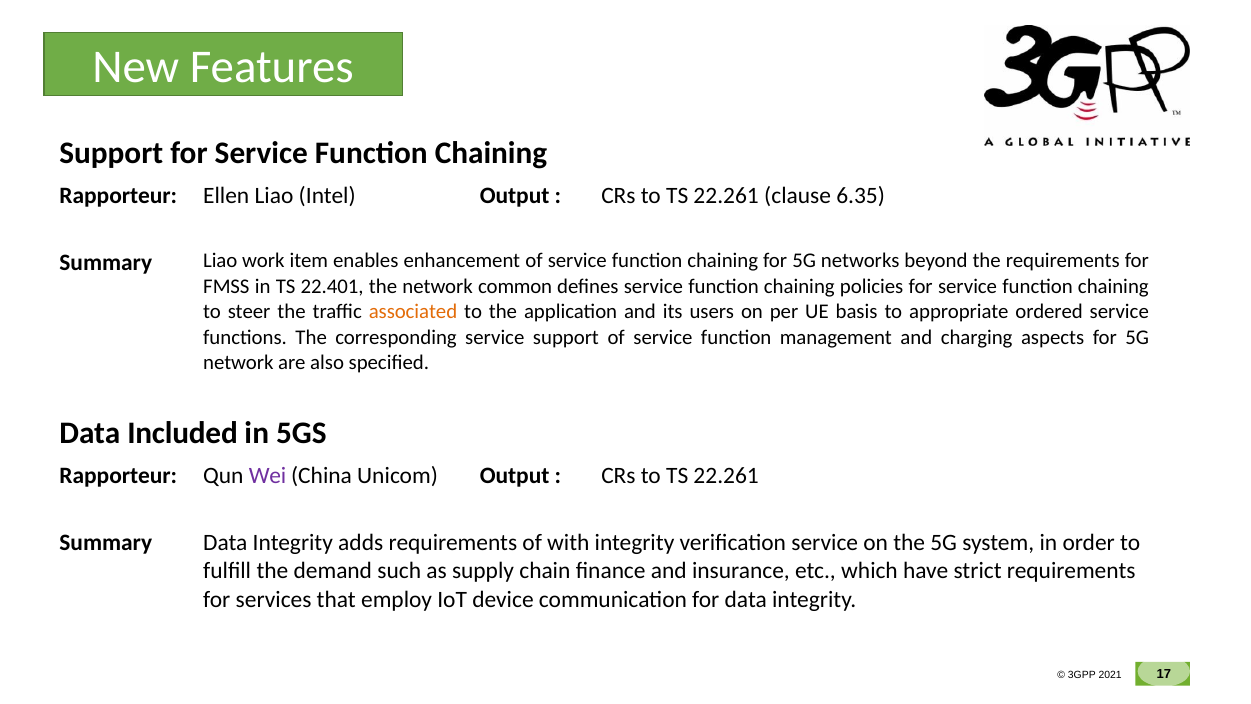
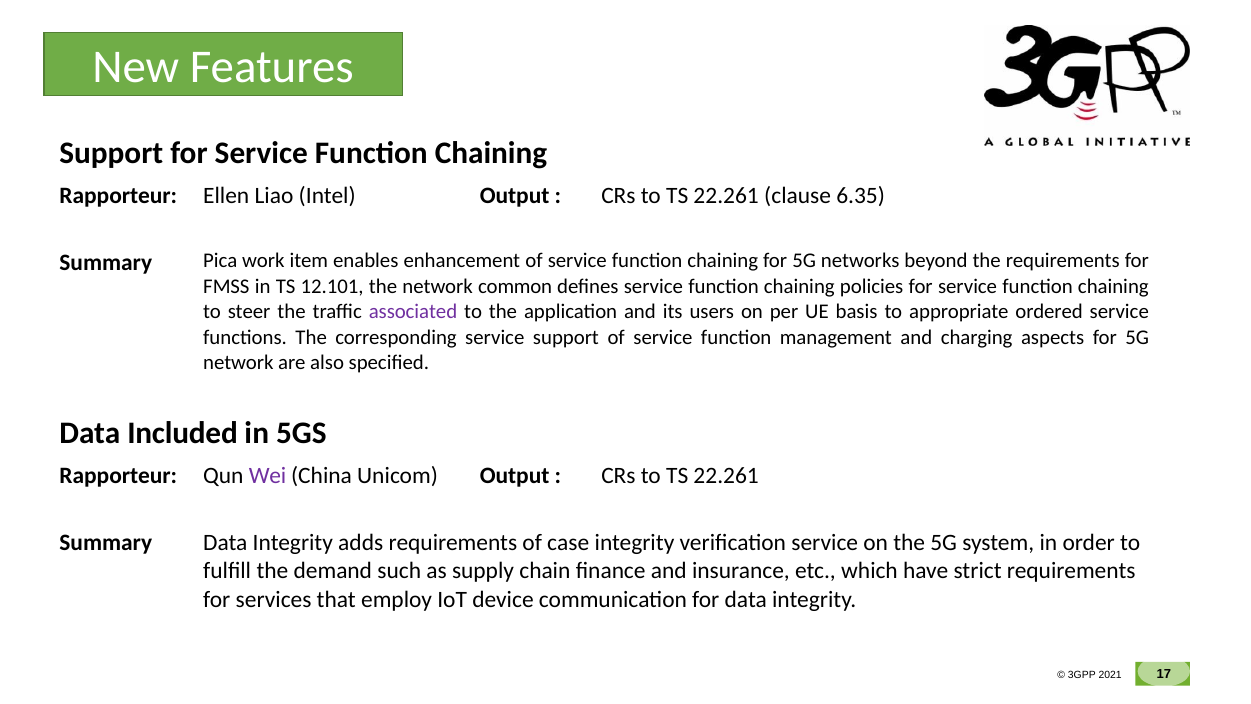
Summary Liao: Liao -> Pica
22.401: 22.401 -> 12.101
associated colour: orange -> purple
with: with -> case
